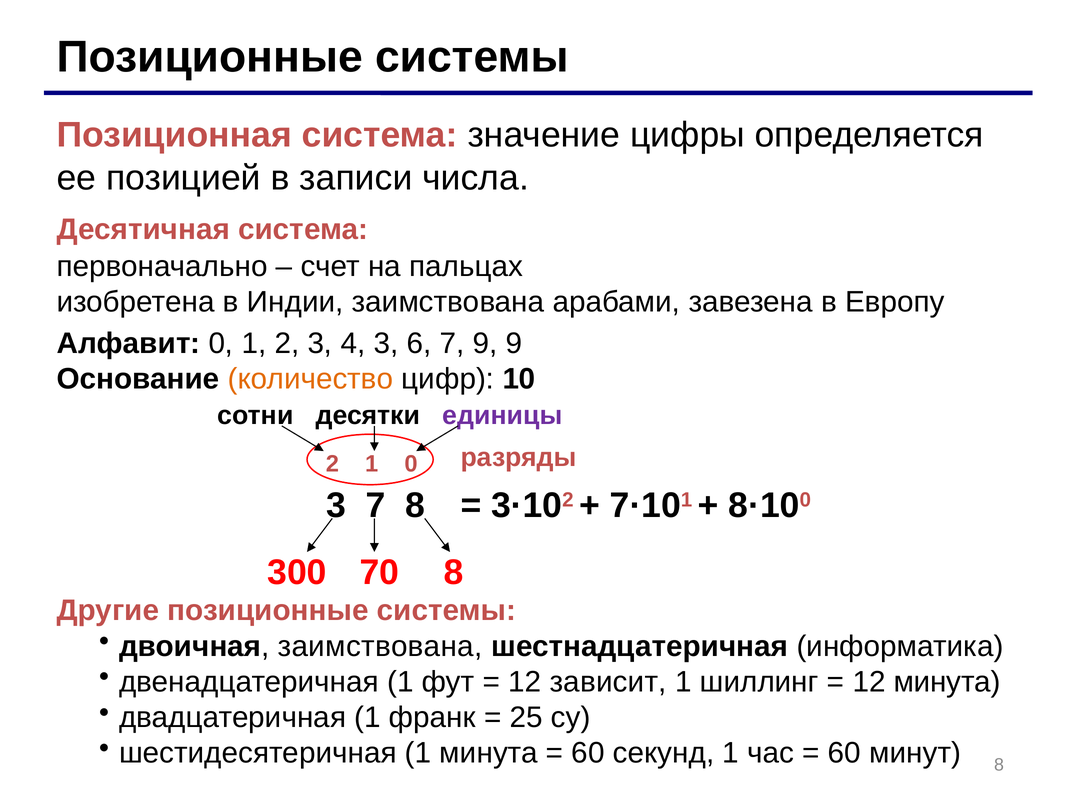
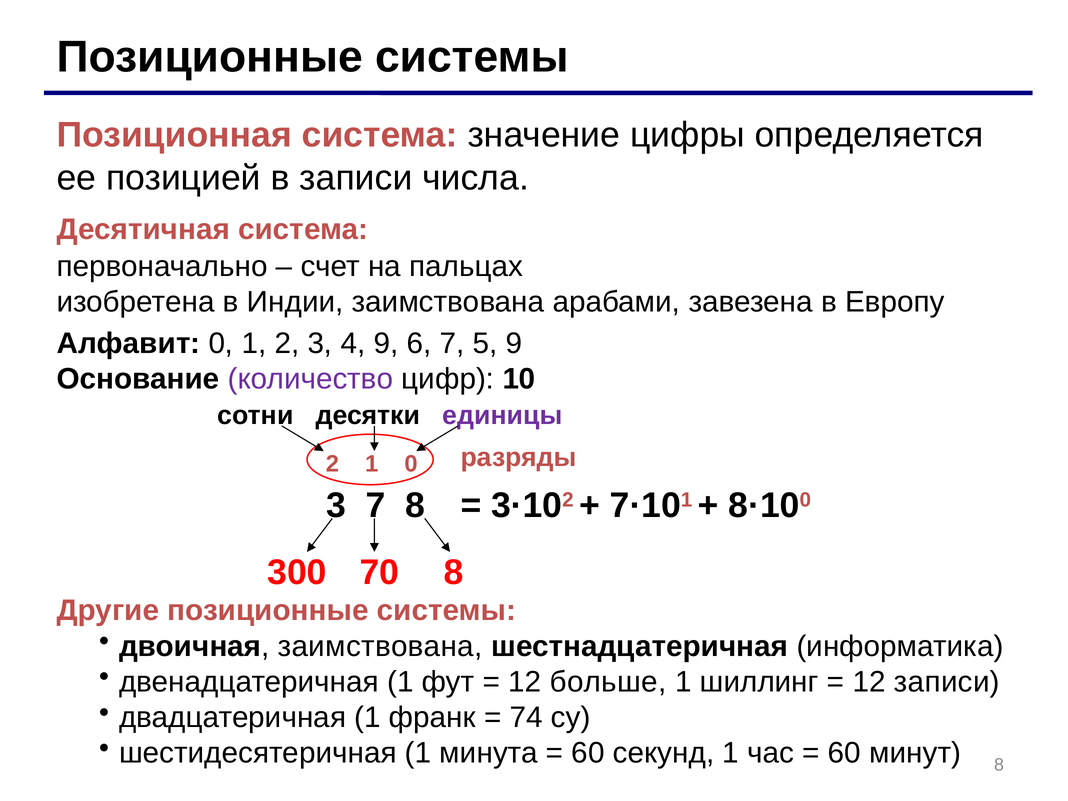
4 3: 3 -> 9
7 9: 9 -> 5
количество colour: orange -> purple
зависит: зависит -> больше
12 минута: минута -> записи
25: 25 -> 74
